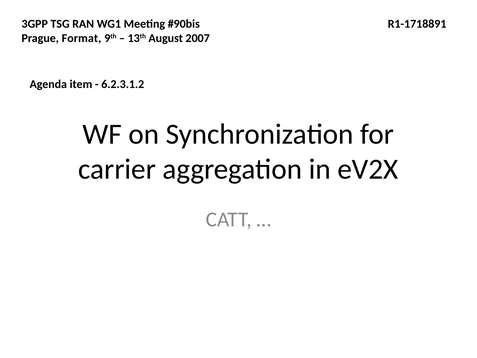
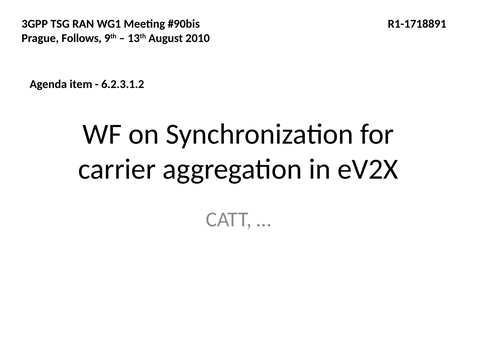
Format: Format -> Follows
2007: 2007 -> 2010
